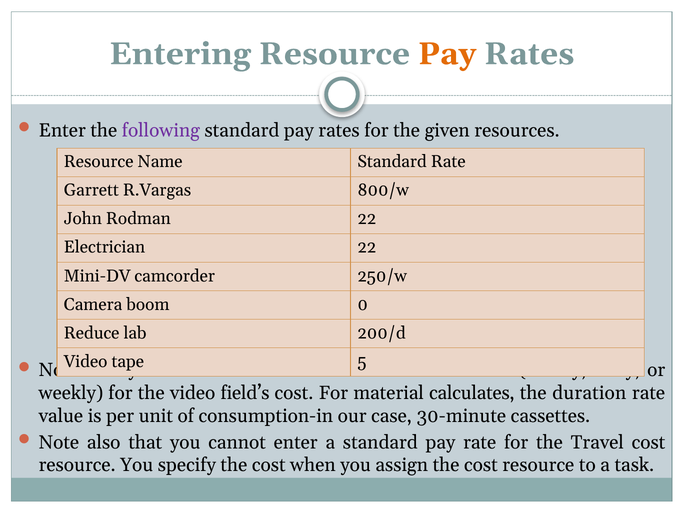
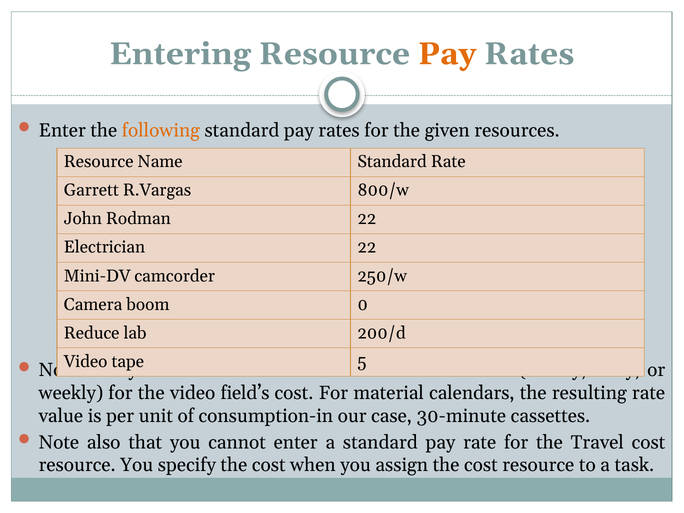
following colour: purple -> orange
calculates: calculates -> calendars
duration: duration -> resulting
